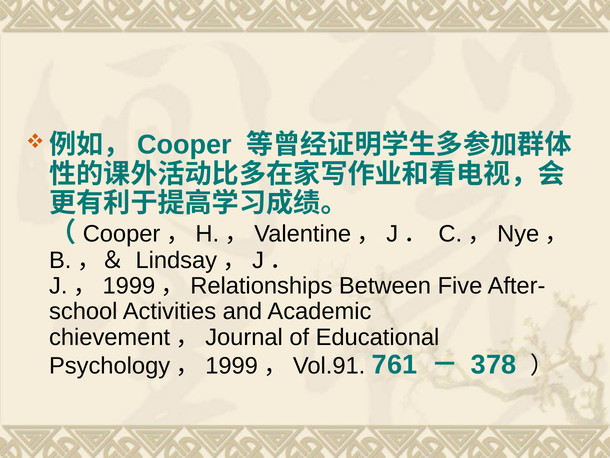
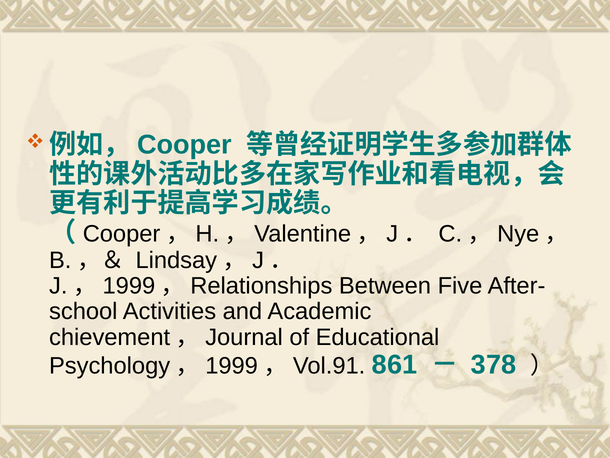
761: 761 -> 861
